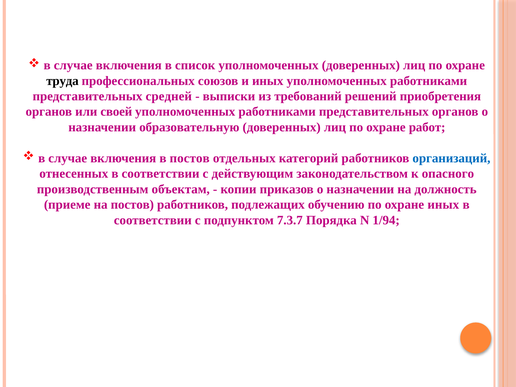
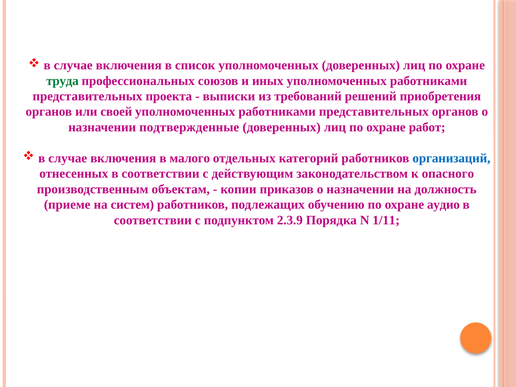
труда colour: black -> green
средней: средней -> проекта
образовательную: образовательную -> подтвержденные
в постов: постов -> малого
на постов: постов -> систем
охране иных: иных -> аудио
7.3.7: 7.3.7 -> 2.3.9
1/94: 1/94 -> 1/11
